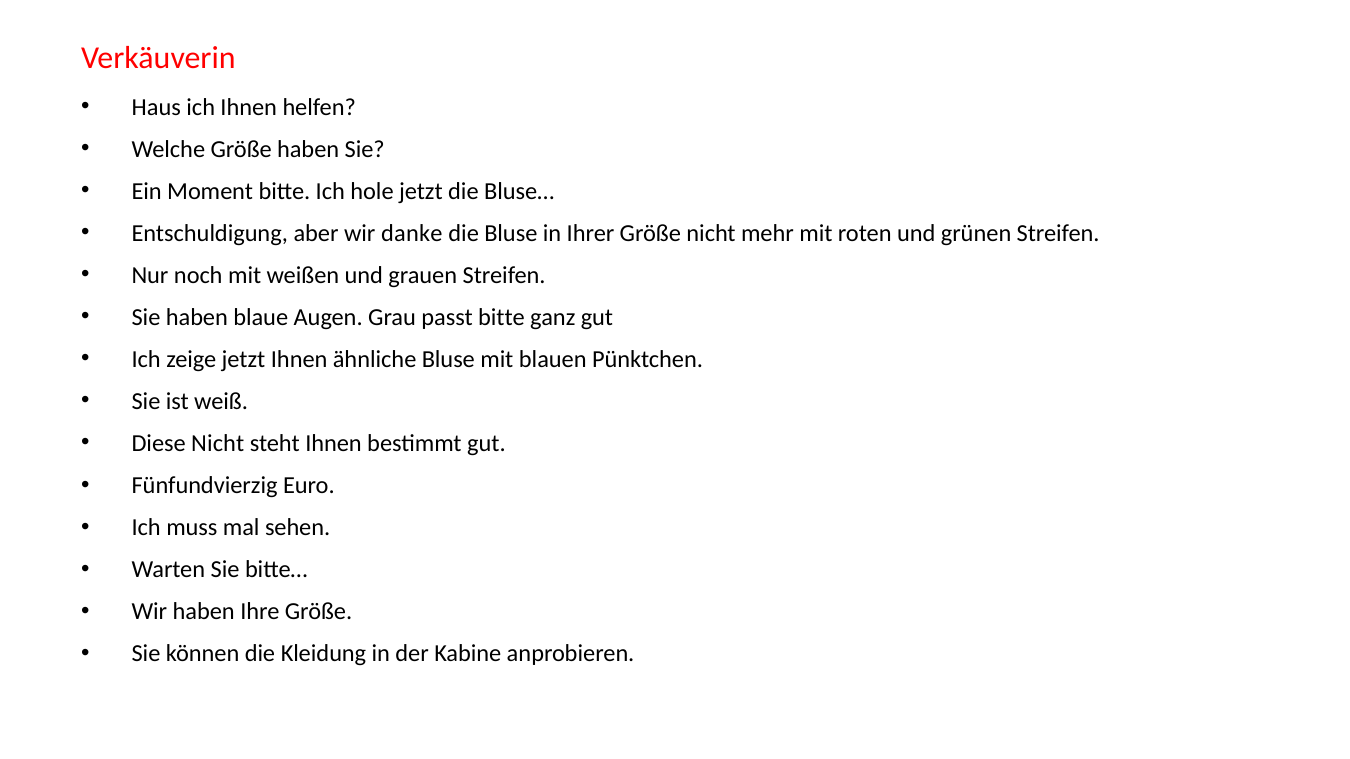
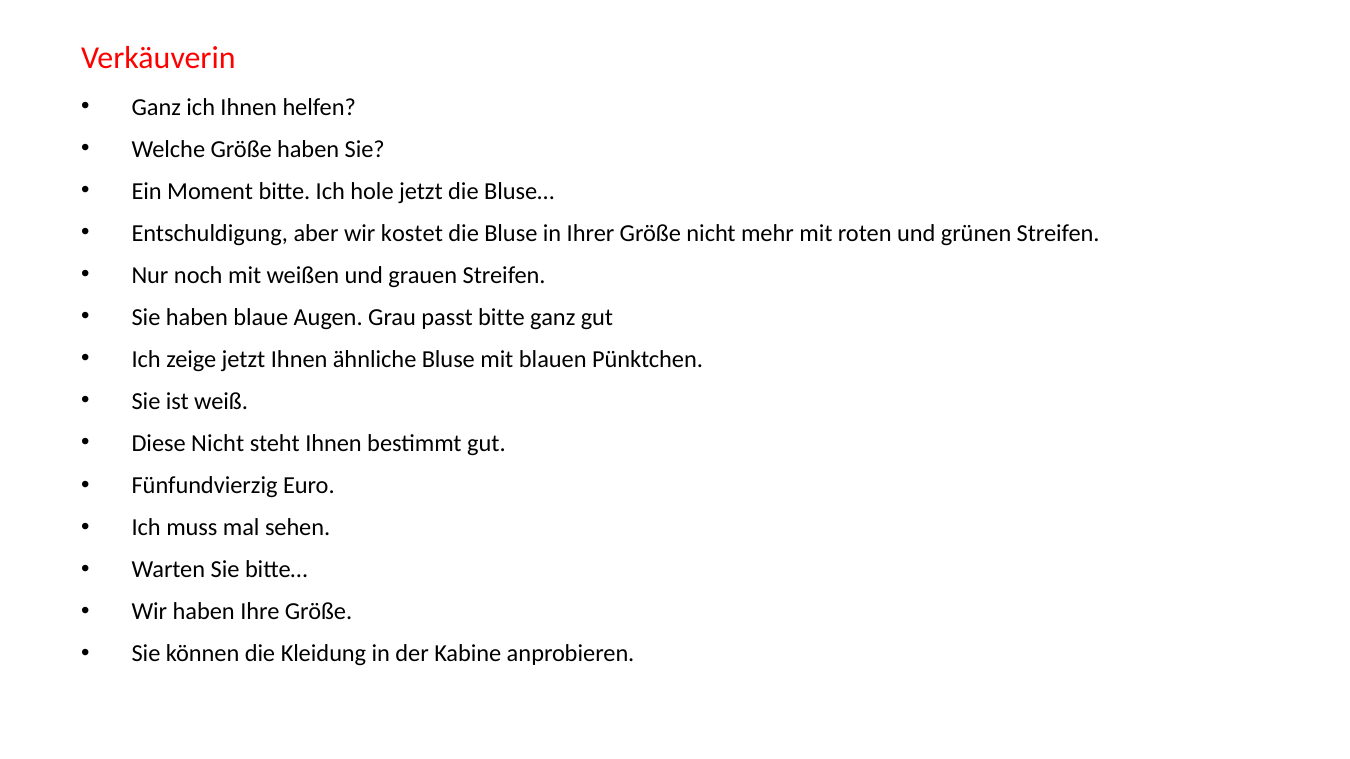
Haus at (156, 107): Haus -> Ganz
danke: danke -> kostet
